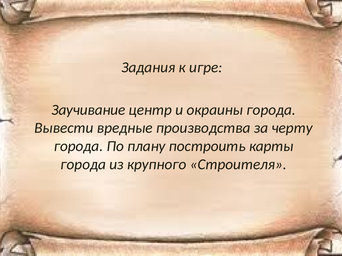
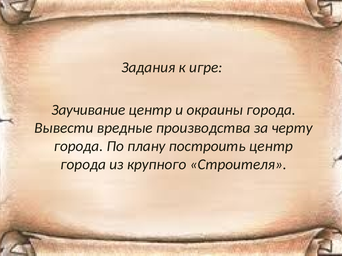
построить карты: карты -> центр
